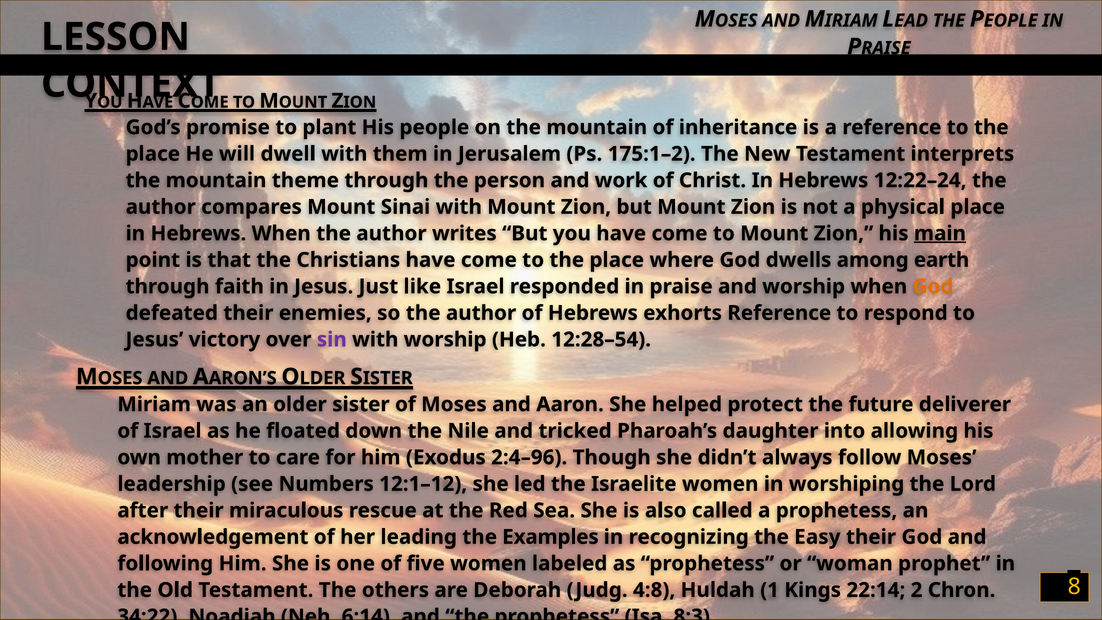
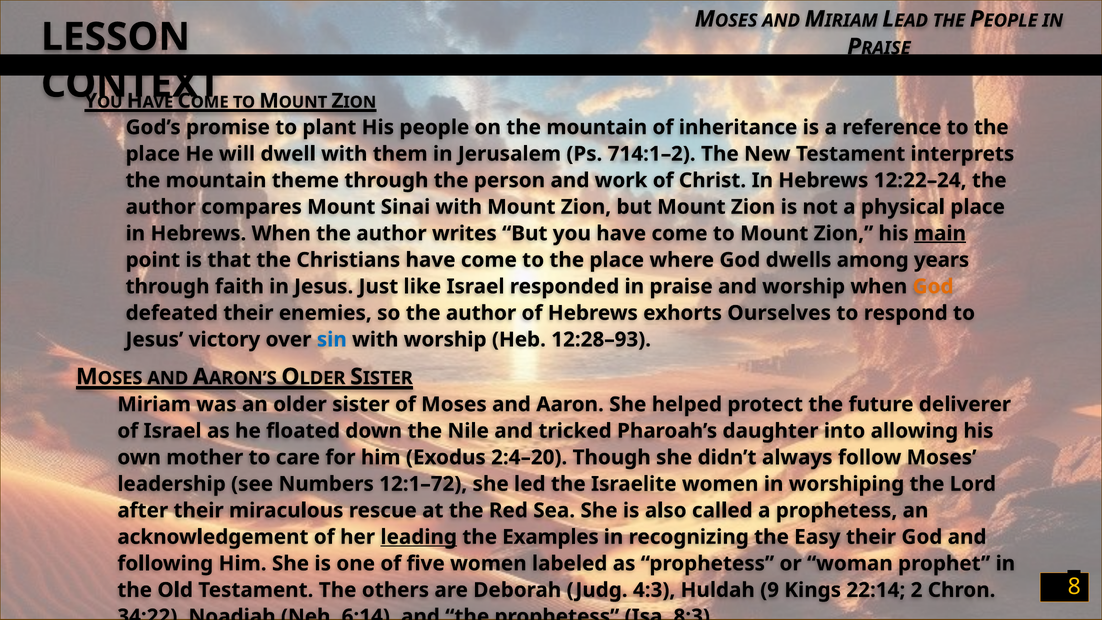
175:1–2: 175:1–2 -> 714:1–2
earth: earth -> years
exhorts Reference: Reference -> Ourselves
sin colour: purple -> blue
12:28–54: 12:28–54 -> 12:28–93
2:4–96: 2:4–96 -> 2:4–20
12:1–12: 12:1–12 -> 12:1–72
leading underline: none -> present
4:8: 4:8 -> 4:3
1: 1 -> 9
